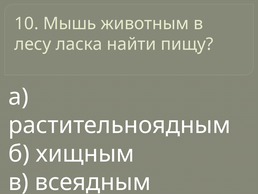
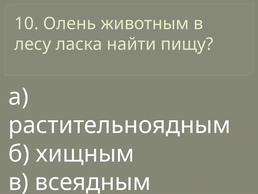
Мышь: Мышь -> Олень
